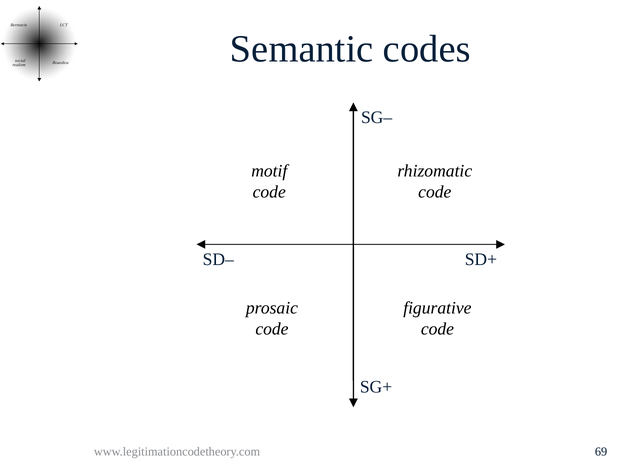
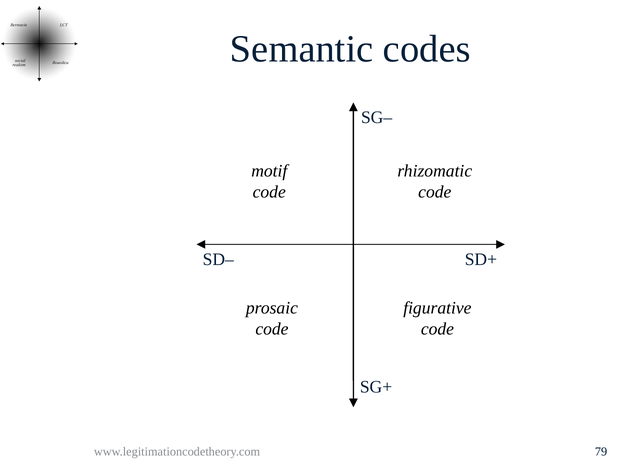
69: 69 -> 79
